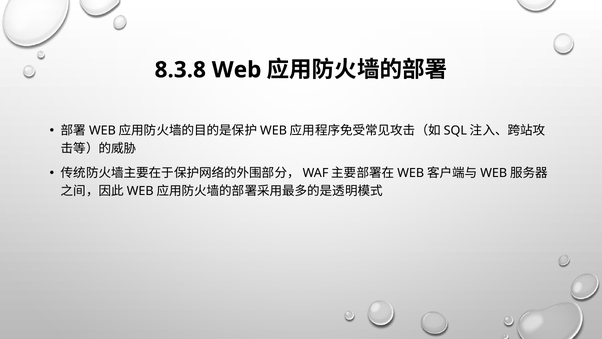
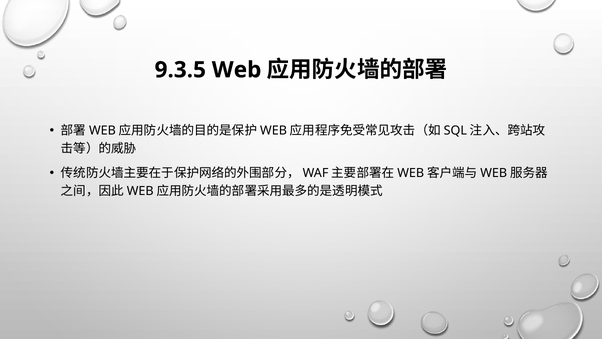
8.3.8: 8.3.8 -> 9.3.5
